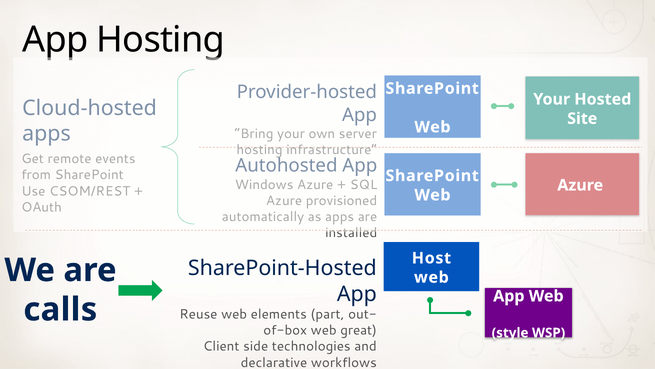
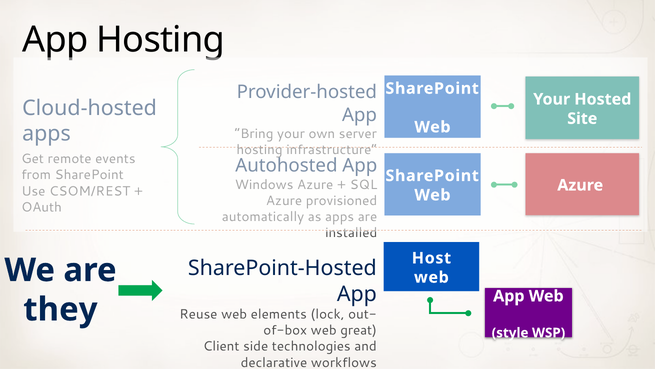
calls: calls -> they
part: part -> lock
